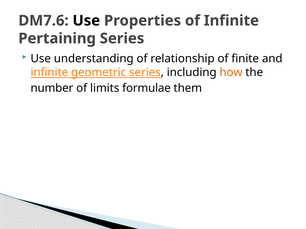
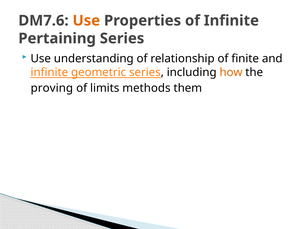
Use at (86, 21) colour: black -> orange
number: number -> proving
formulae: formulae -> methods
